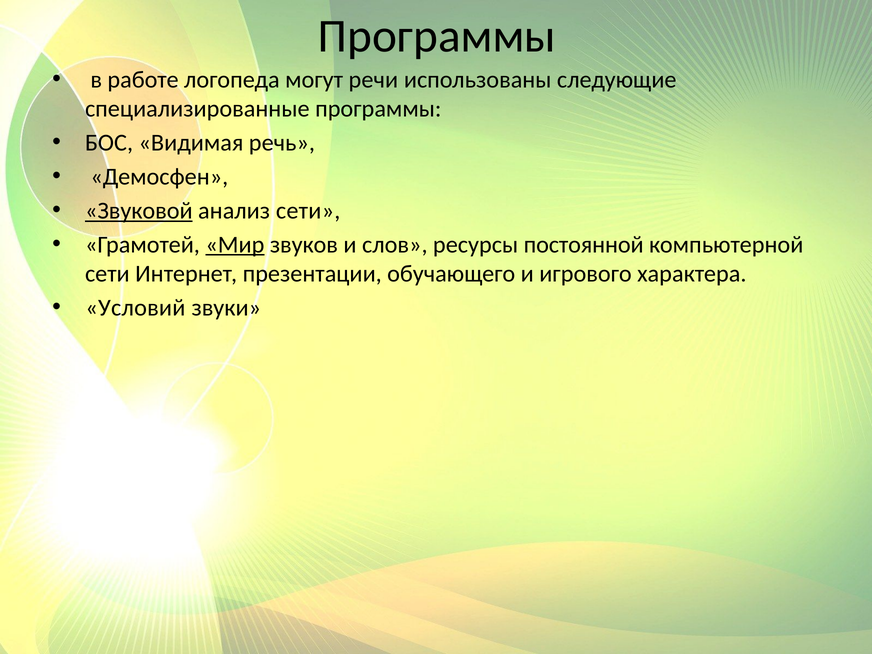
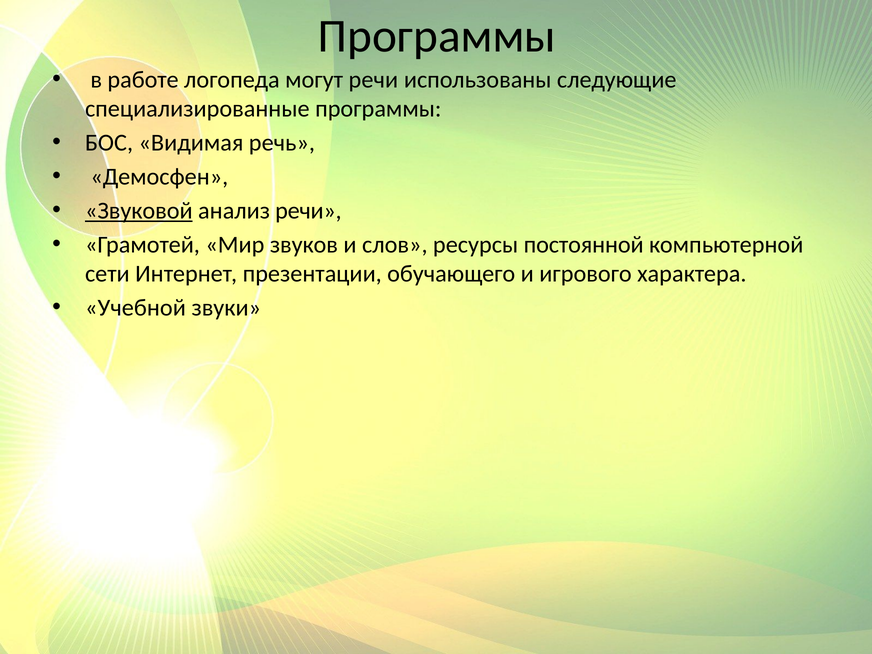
анализ сети: сети -> речи
Мир underline: present -> none
Условий: Условий -> Учебной
